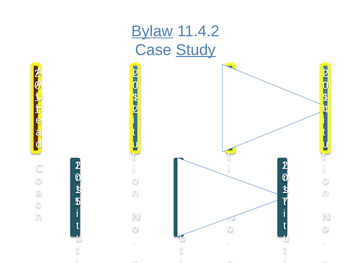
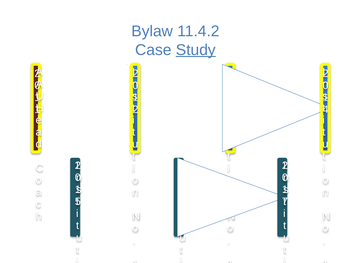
Bylaw underline: present -> none
